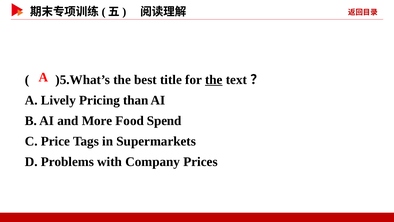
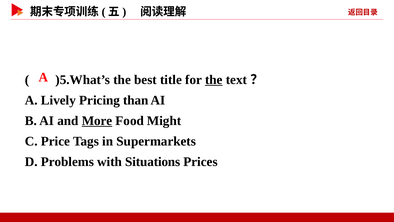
More underline: none -> present
Spend: Spend -> Might
Company: Company -> Situations
